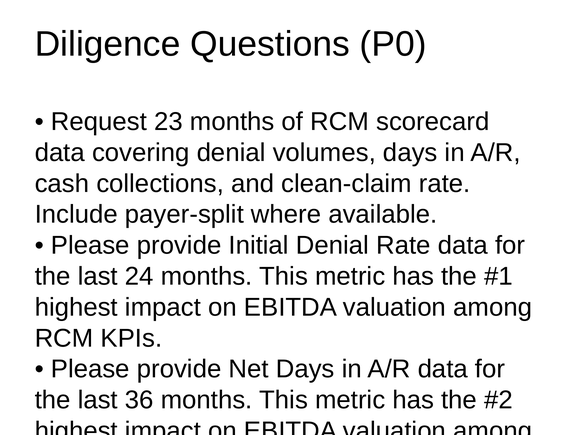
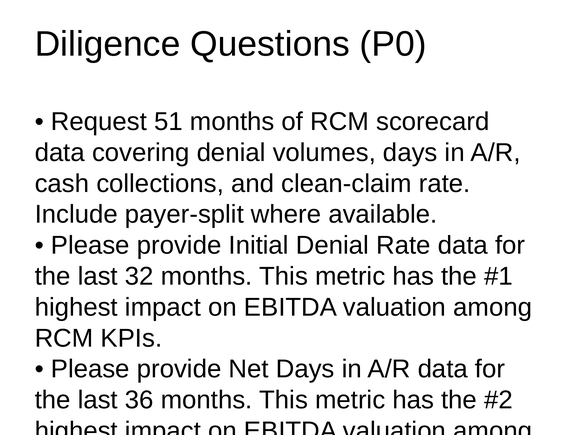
23: 23 -> 51
24: 24 -> 32
